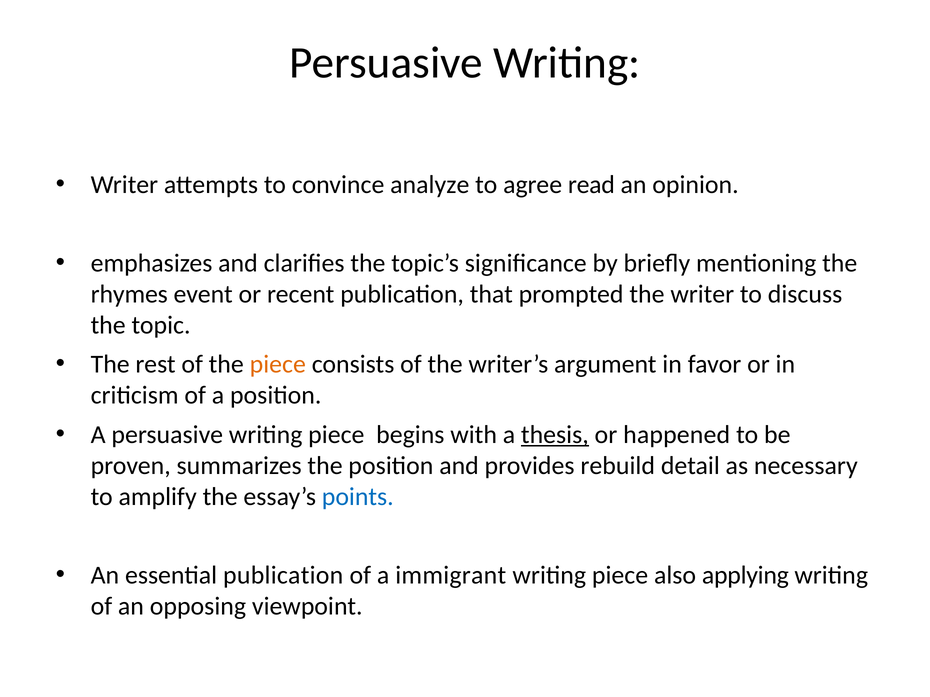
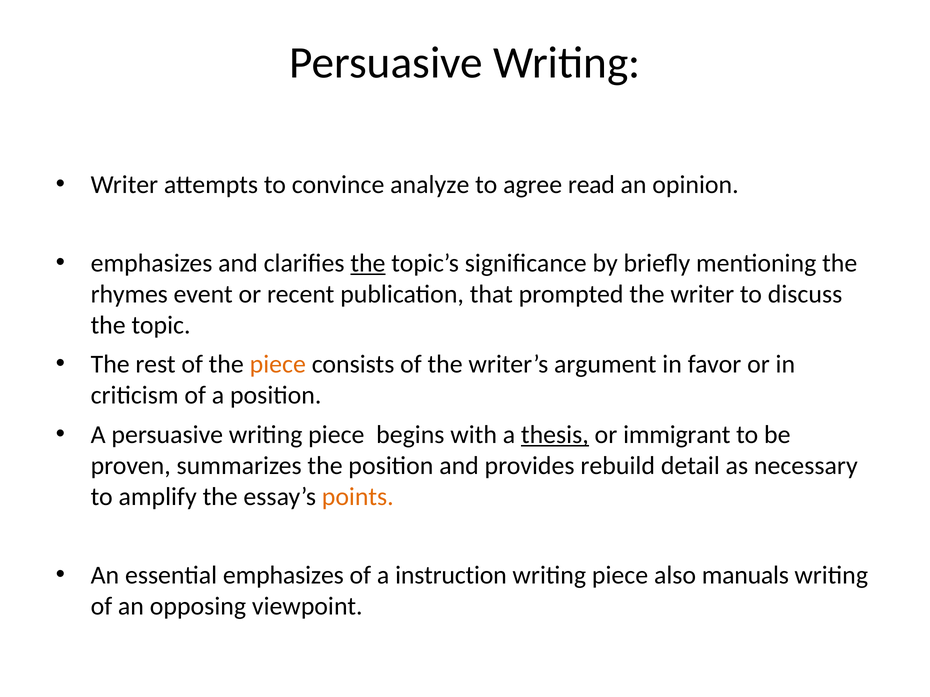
the at (368, 263) underline: none -> present
happened: happened -> immigrant
points colour: blue -> orange
essential publication: publication -> emphasizes
immigrant: immigrant -> instruction
applying: applying -> manuals
